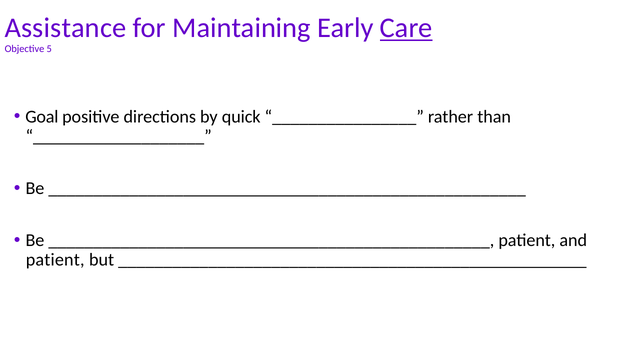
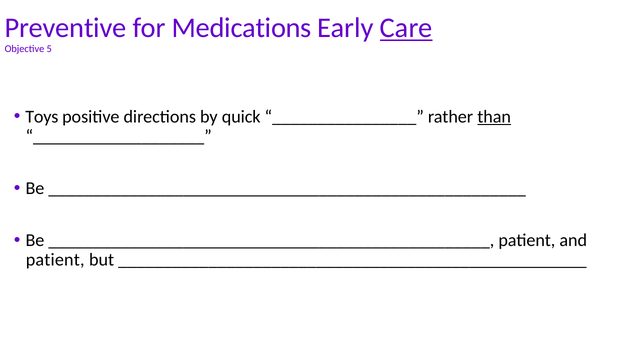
Assistance: Assistance -> Preventive
Maintaining: Maintaining -> Medications
Goal: Goal -> Toys
than underline: none -> present
